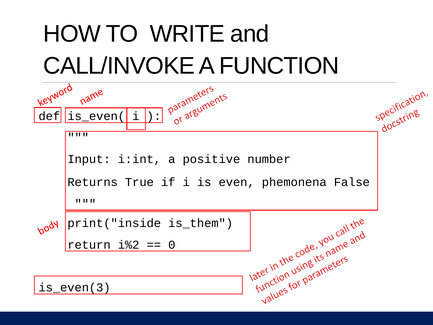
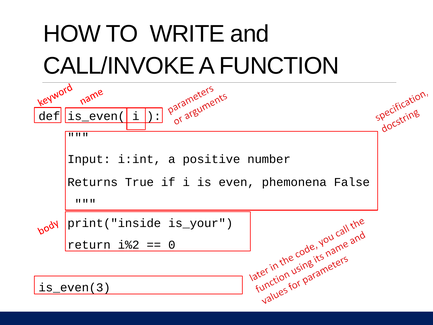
is_them: is_them -> is_your
